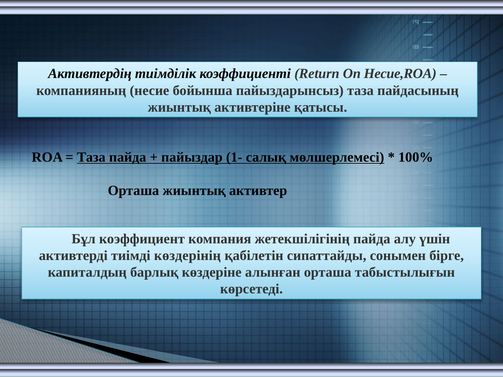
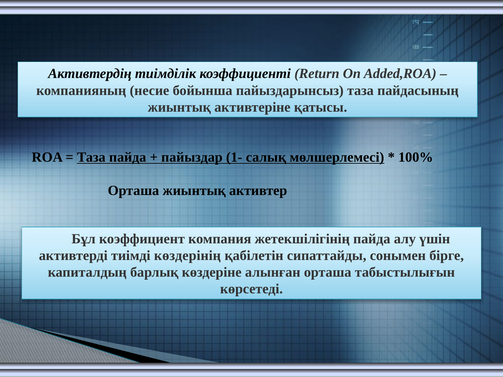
Несие,ROA: Несие,ROA -> Added,ROA
